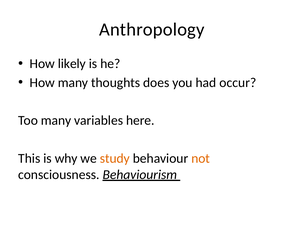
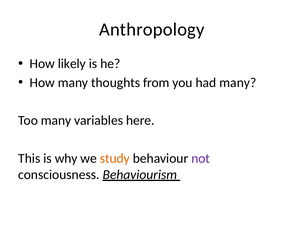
does: does -> from
had occur: occur -> many
not colour: orange -> purple
